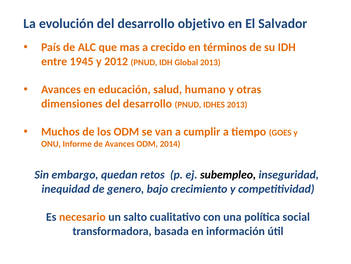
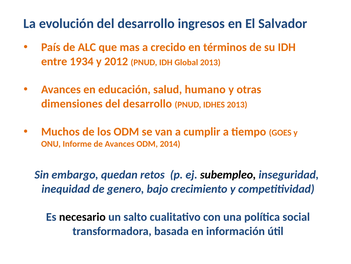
objetivo: objetivo -> ingresos
1945: 1945 -> 1934
necesario colour: orange -> black
